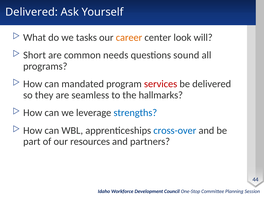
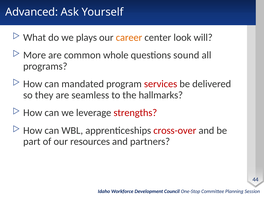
Delivered at (32, 12): Delivered -> Advanced
tasks: tasks -> plays
Short: Short -> More
needs: needs -> whole
strengths colour: blue -> red
cross-over colour: blue -> red
